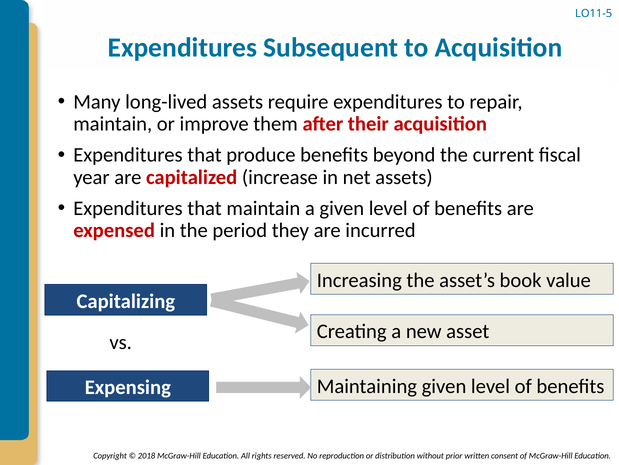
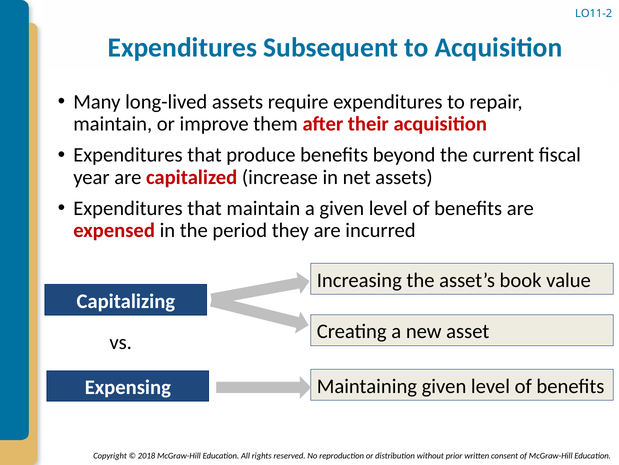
LO11-5: LO11-5 -> LO11-2
